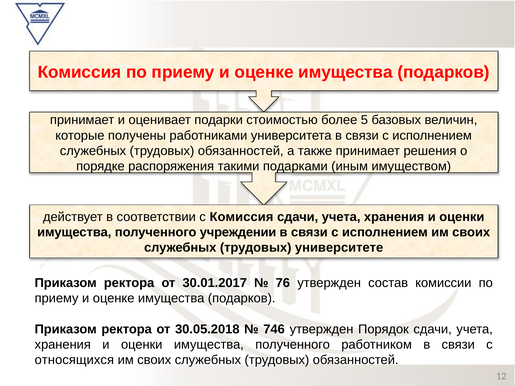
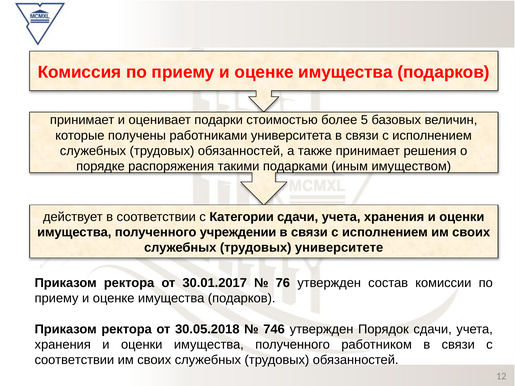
с Комиссия: Комиссия -> Категории
относящихся at (74, 360): относящихся -> соответствии
